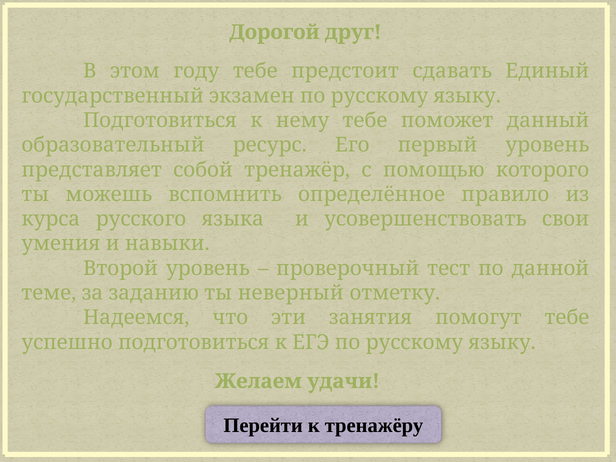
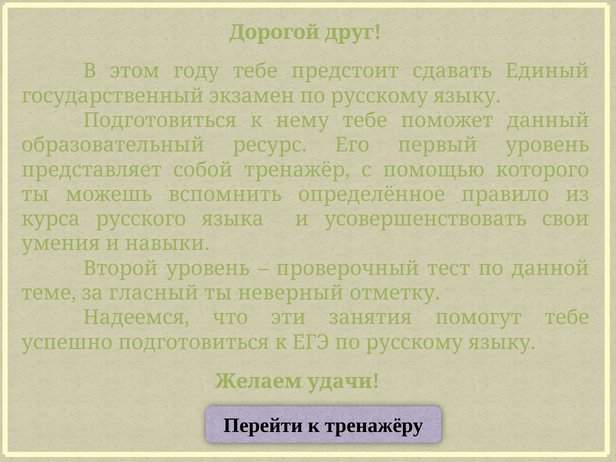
заданию: заданию -> гласный
